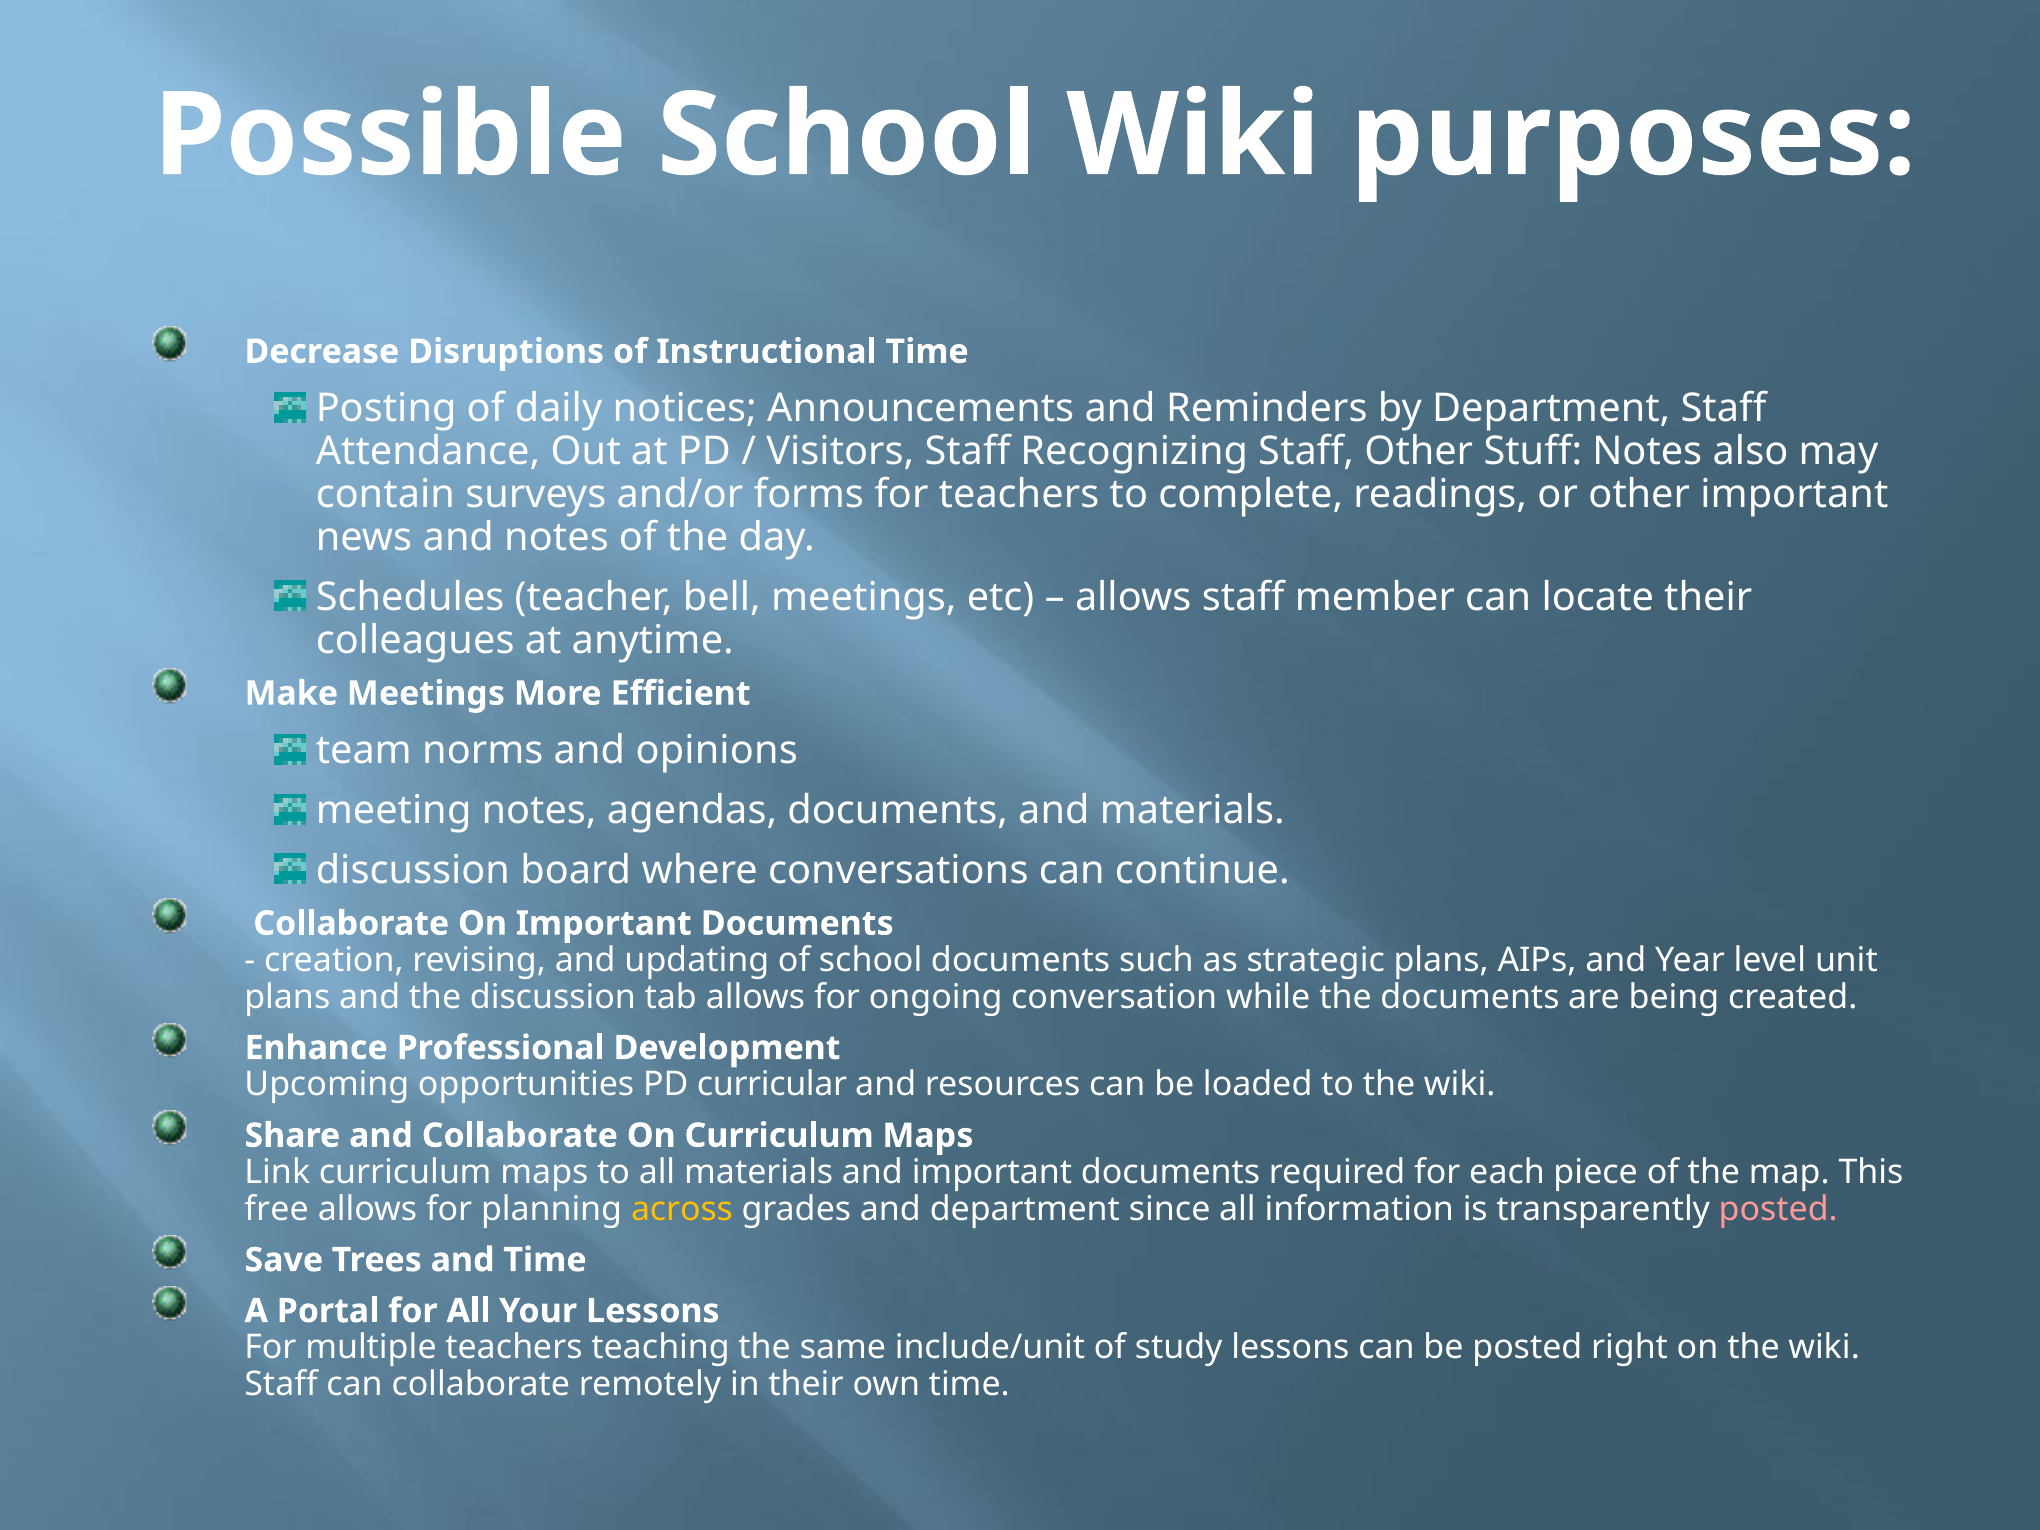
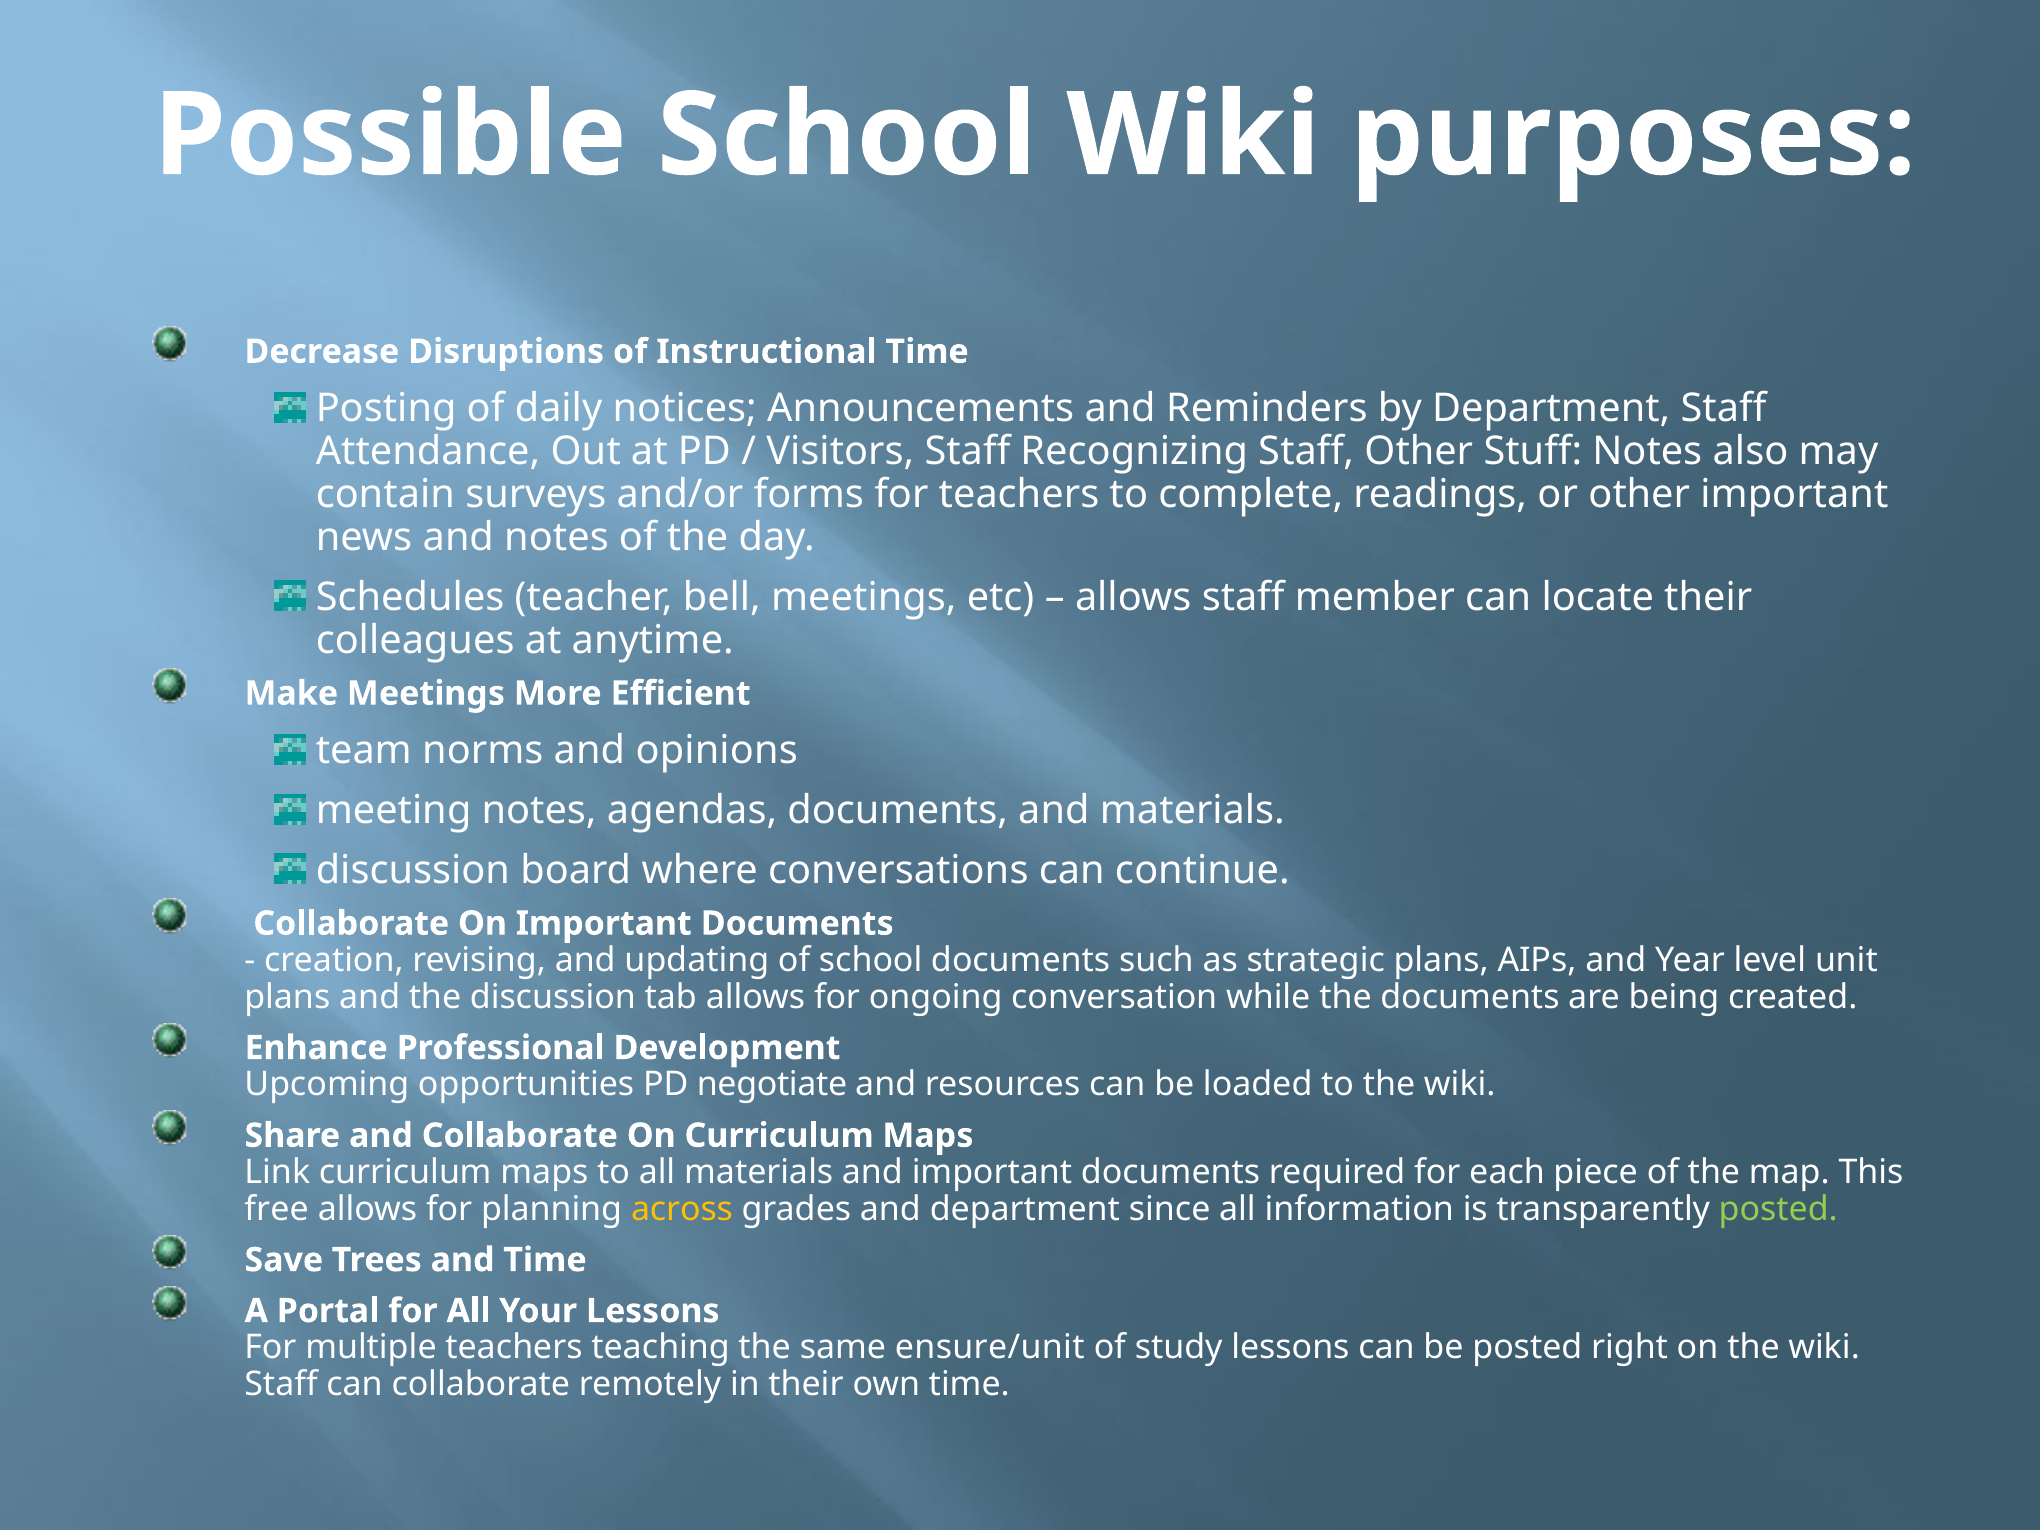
curricular: curricular -> negotiate
posted at (1778, 1209) colour: pink -> light green
include/unit: include/unit -> ensure/unit
